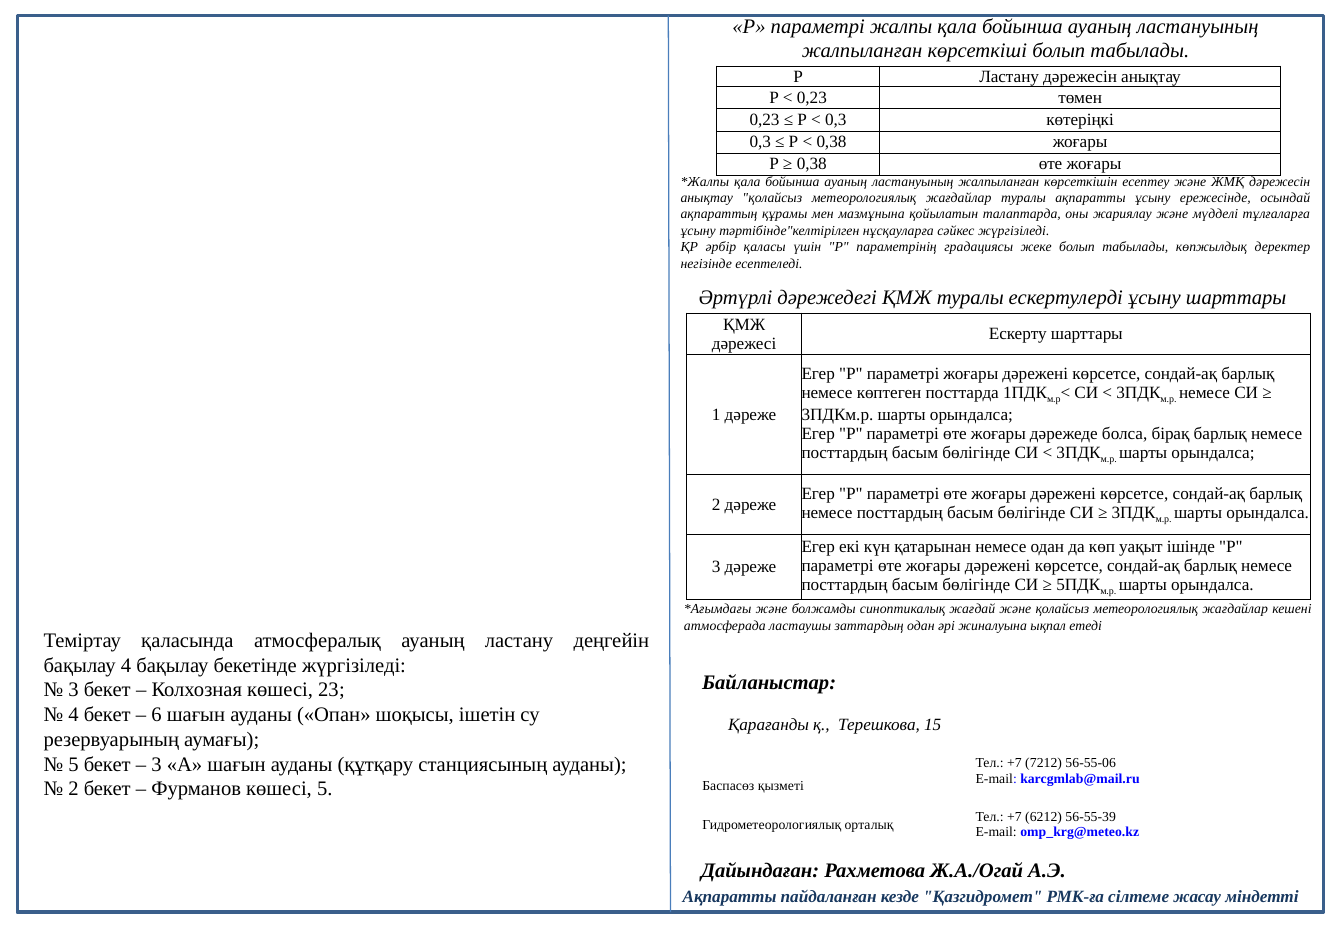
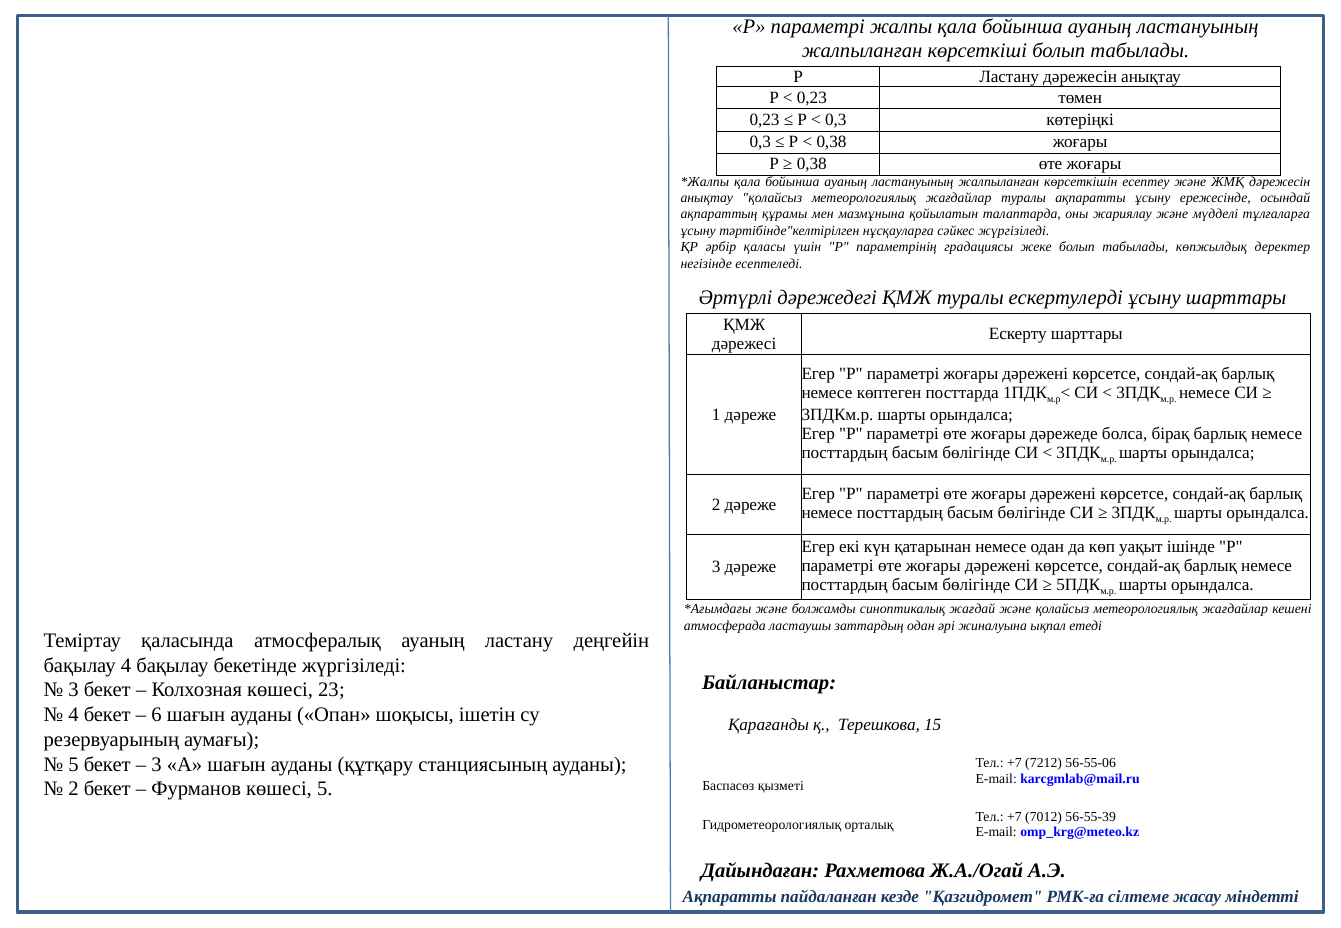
6212: 6212 -> 7012
